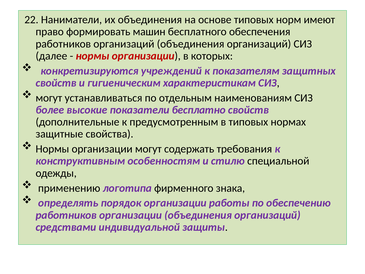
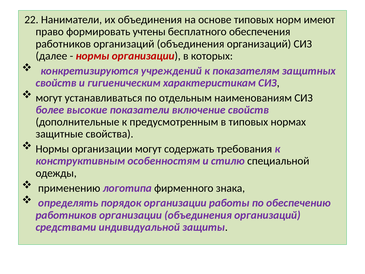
машин: машин -> учтены
бесплатно: бесплатно -> включение
